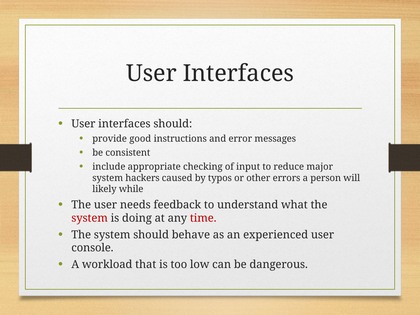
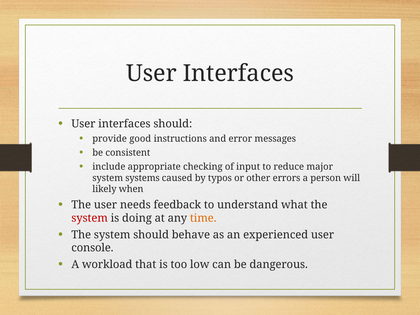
hackers: hackers -> systems
while: while -> when
time colour: red -> orange
